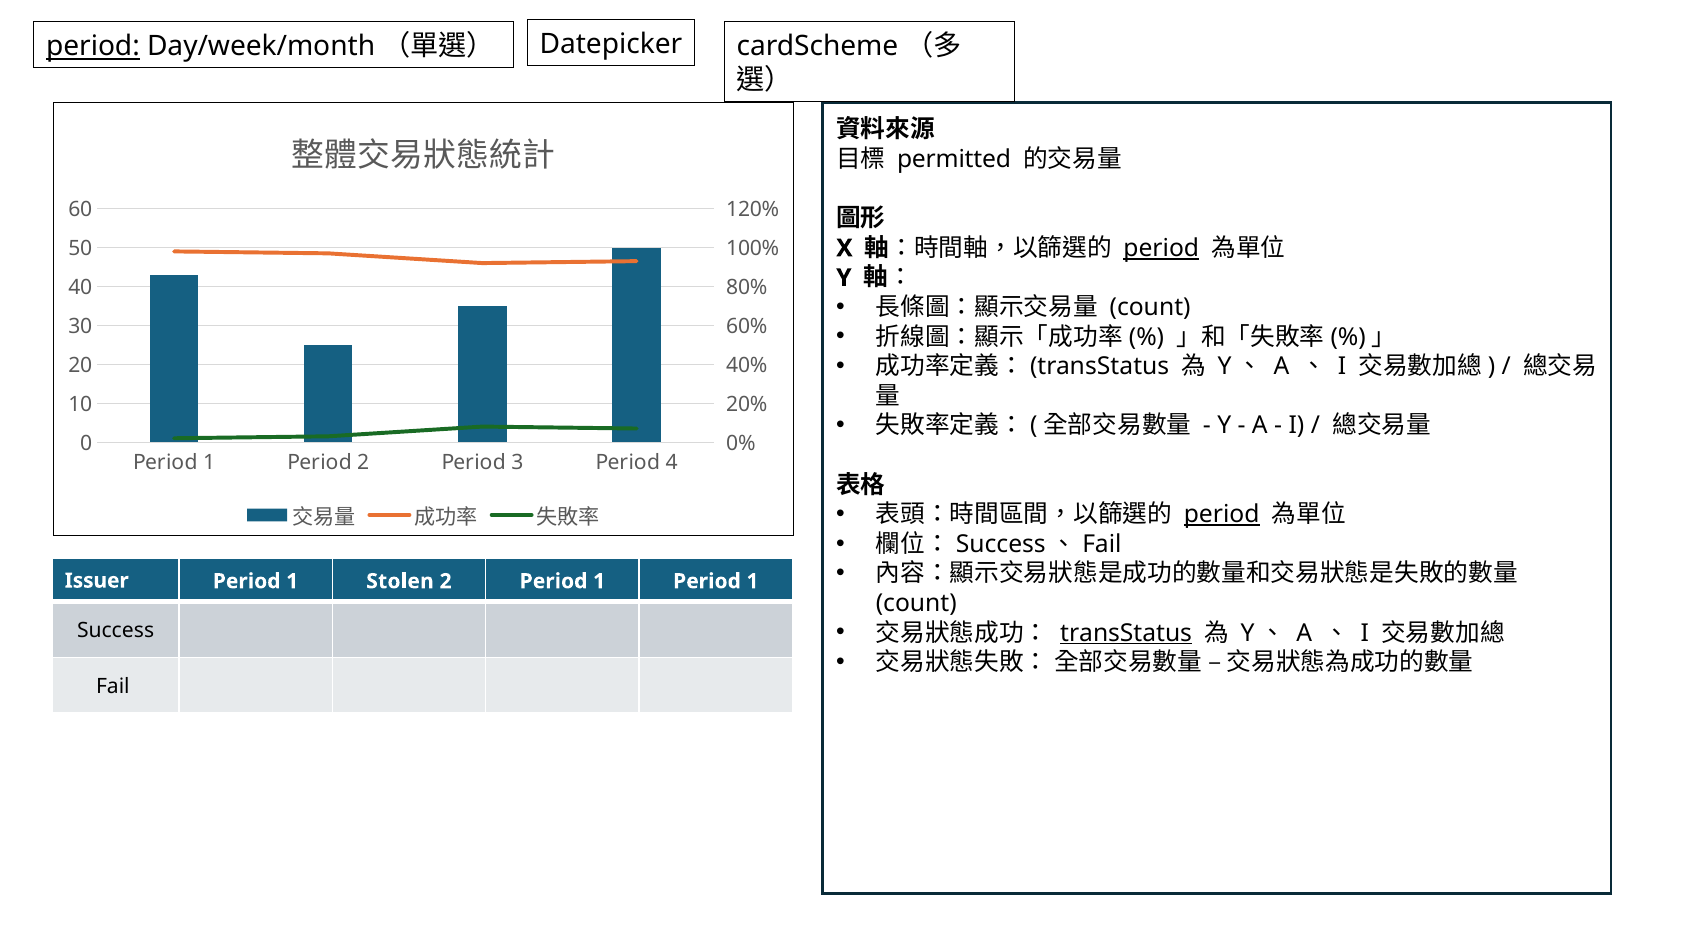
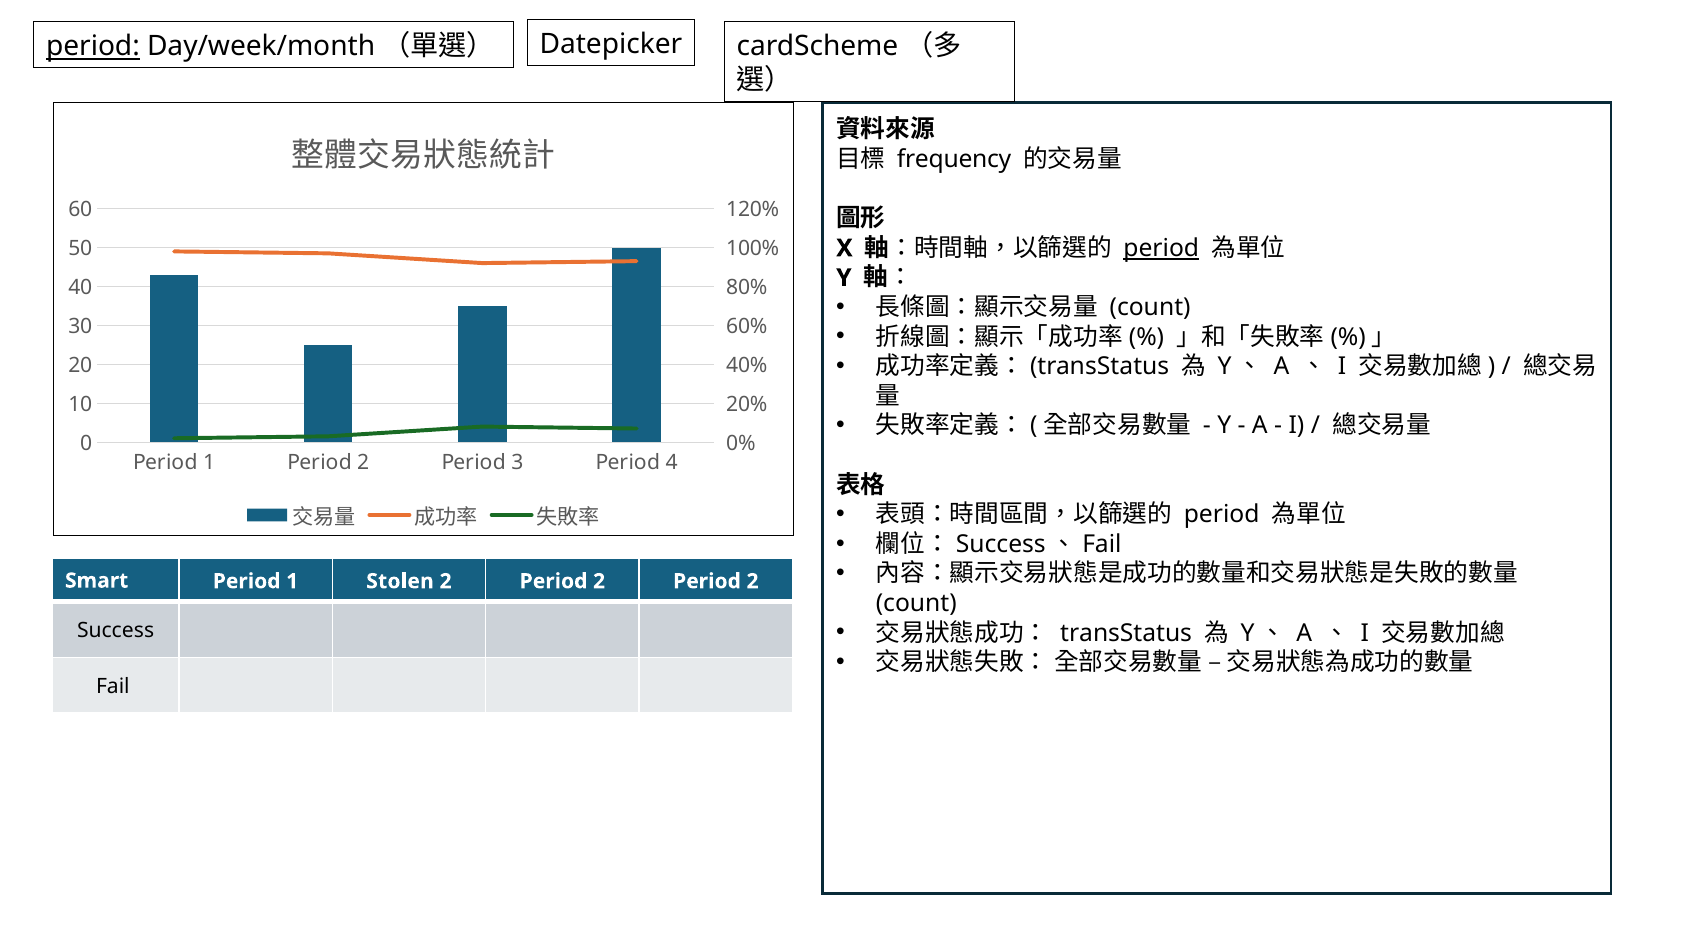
permitted: permitted -> frequency
period at (1222, 514) underline: present -> none
Issuer: Issuer -> Smart
1 at (599, 581): 1 -> 2
1 at (753, 581): 1 -> 2
transStatus underline: present -> none
